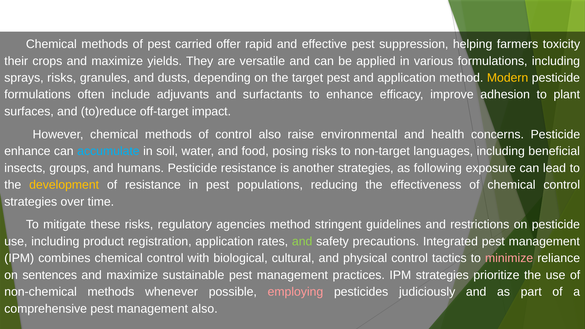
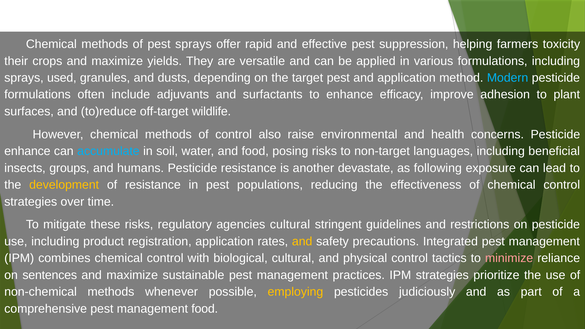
pest carried: carried -> sprays
sprays risks: risks -> used
Modern colour: yellow -> light blue
impact: impact -> wildlife
another strategies: strategies -> devastate
agencies method: method -> cultural
and at (302, 241) colour: light green -> yellow
employing colour: pink -> yellow
management also: also -> food
